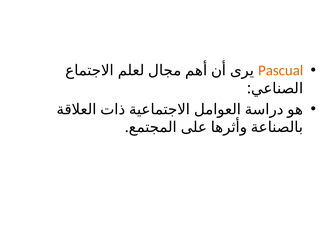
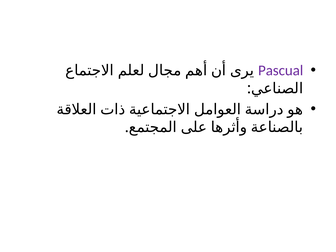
Pascual colour: orange -> purple
